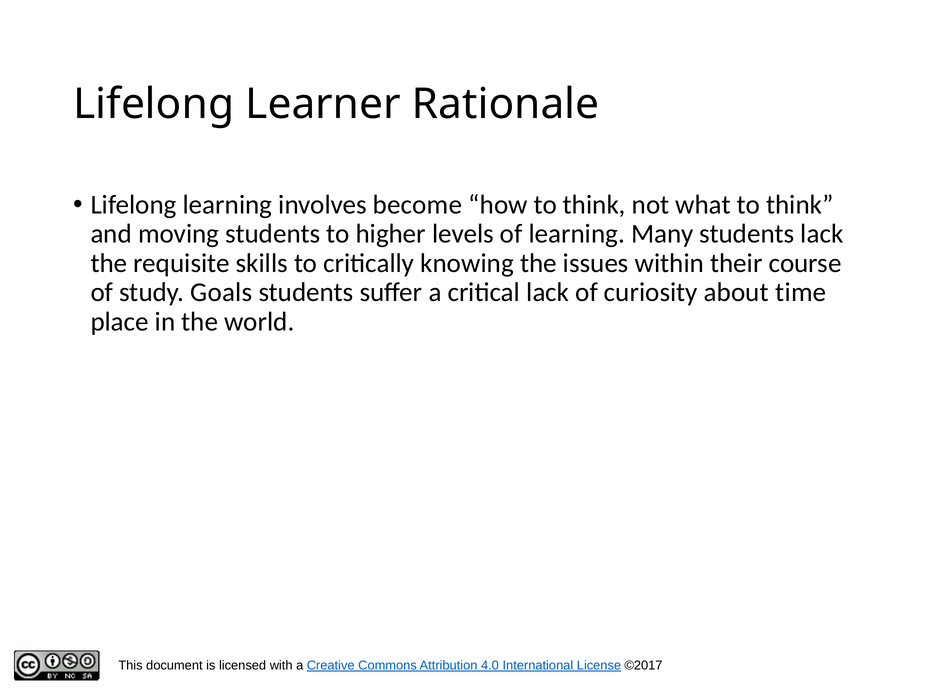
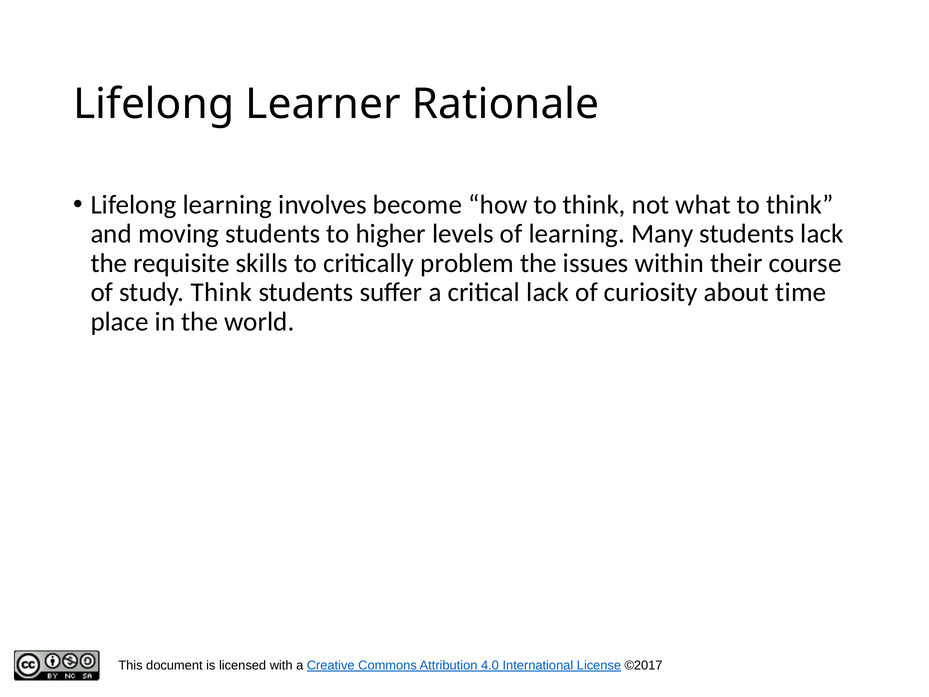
knowing: knowing -> problem
study Goals: Goals -> Think
